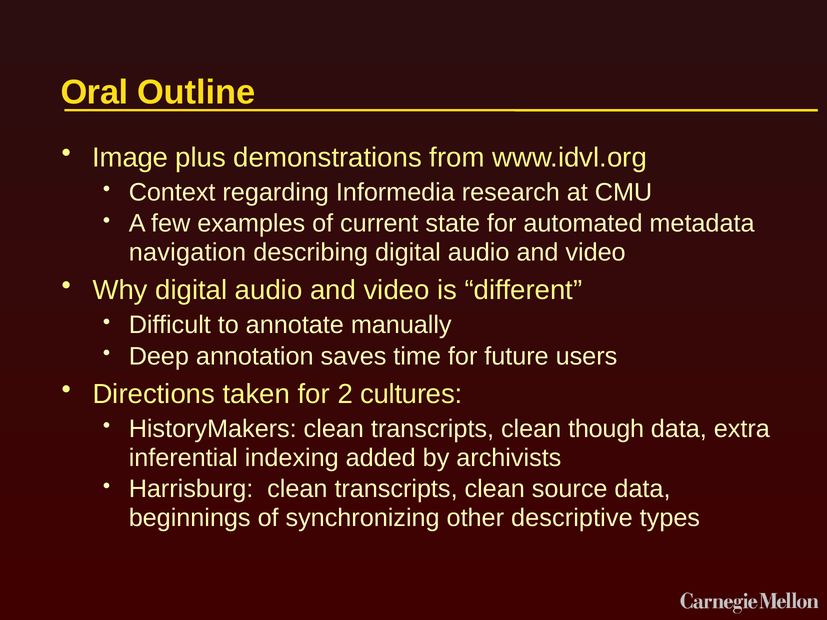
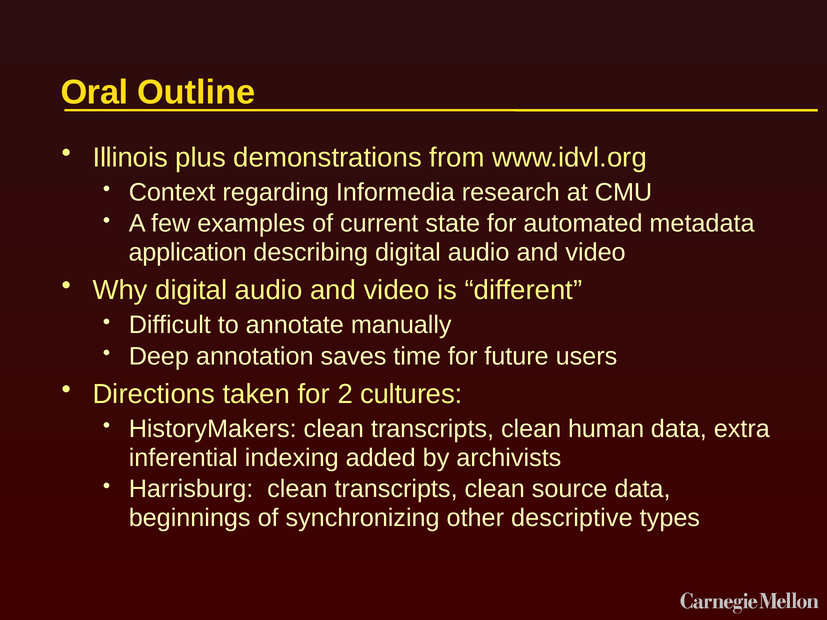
Image: Image -> Illinois
navigation: navigation -> application
though: though -> human
